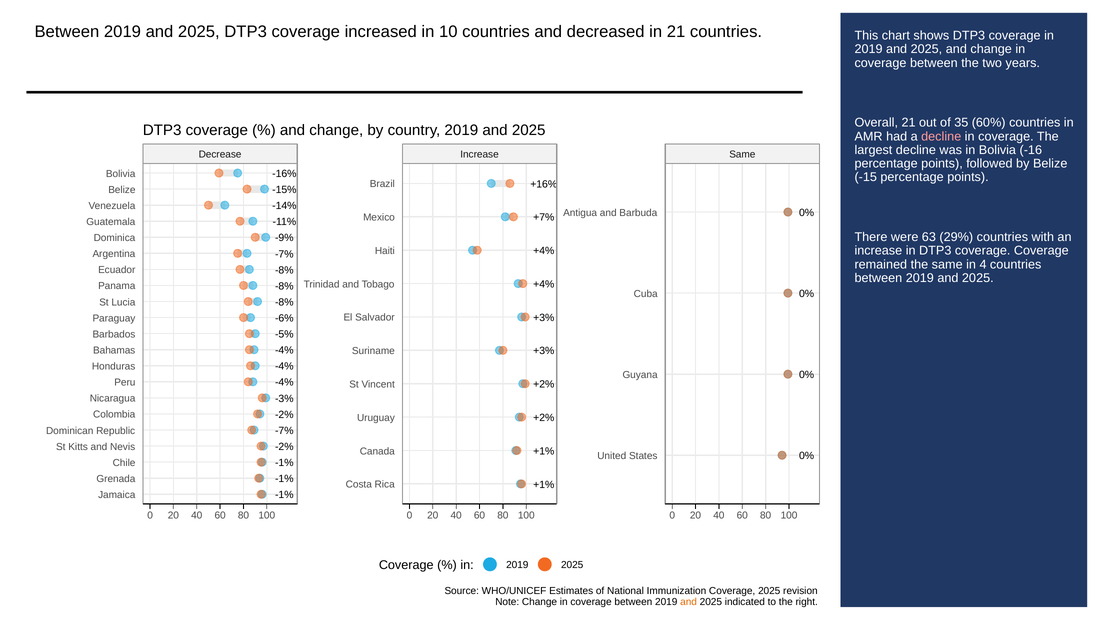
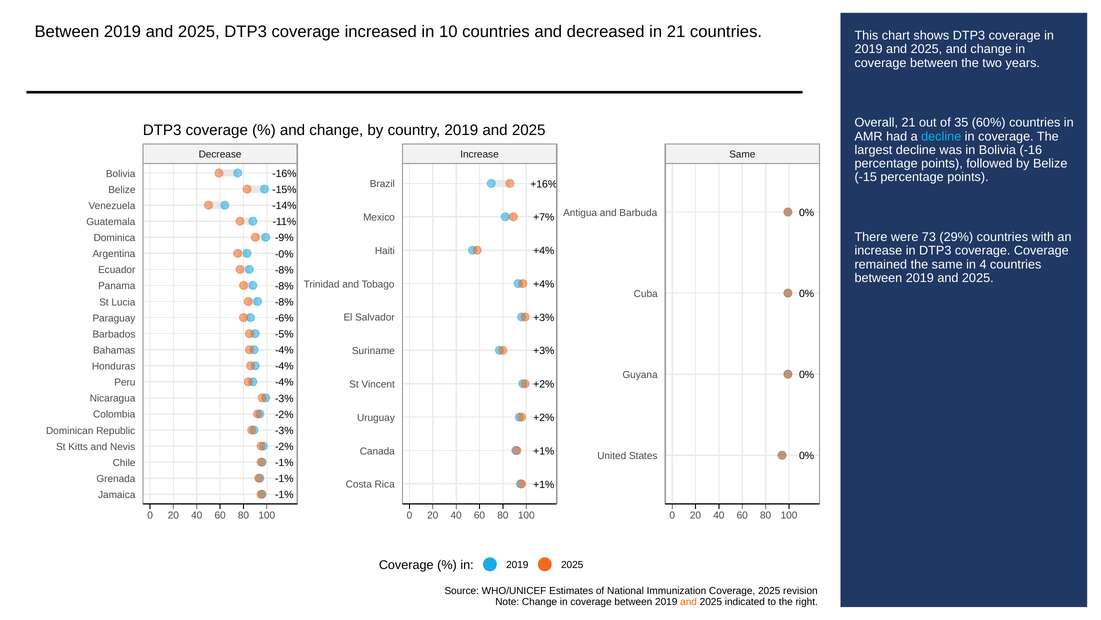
decline at (941, 136) colour: pink -> light blue
63: 63 -> 73
-7% at (284, 254): -7% -> -0%
-7% at (284, 430): -7% -> -3%
